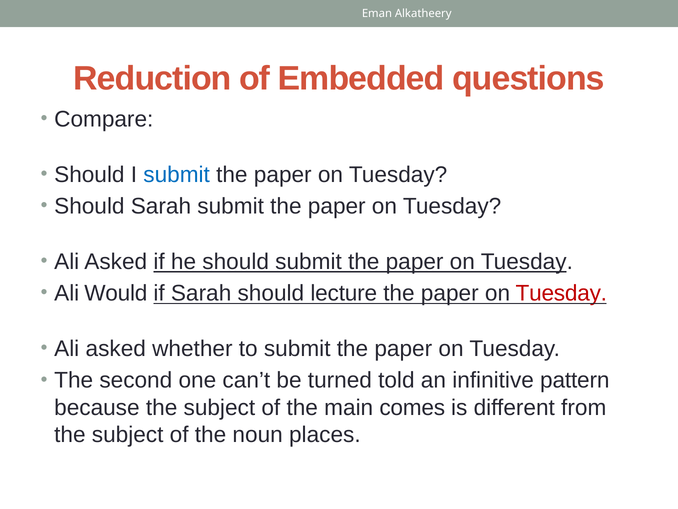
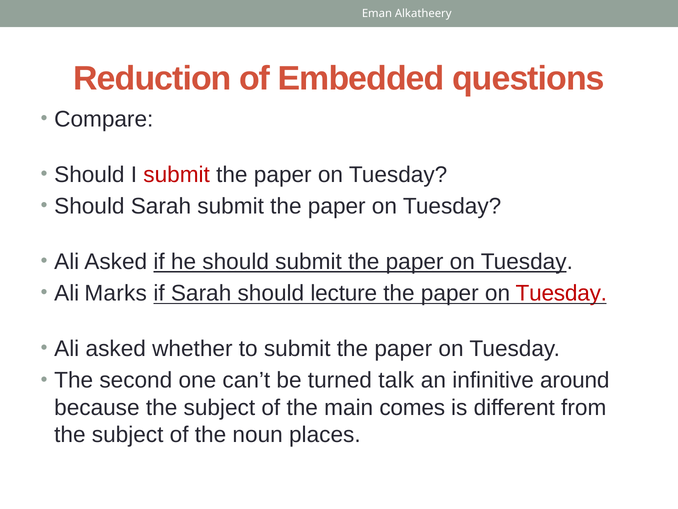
submit at (177, 175) colour: blue -> red
Would: Would -> Marks
told: told -> talk
pattern: pattern -> around
